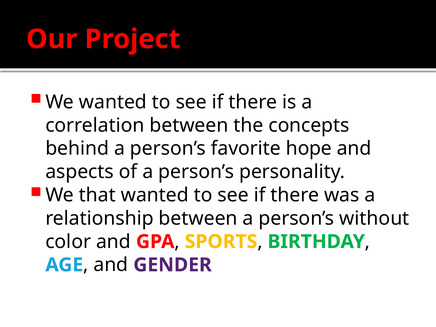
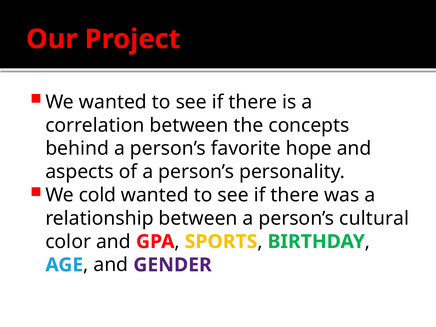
that: that -> cold
without: without -> cultural
